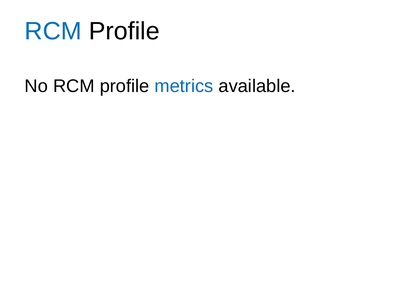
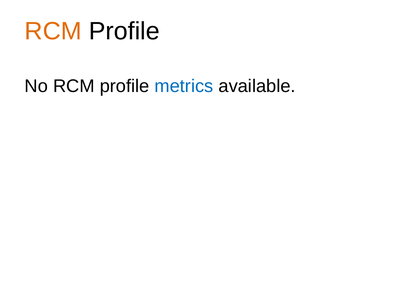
RCM at (53, 31) colour: blue -> orange
